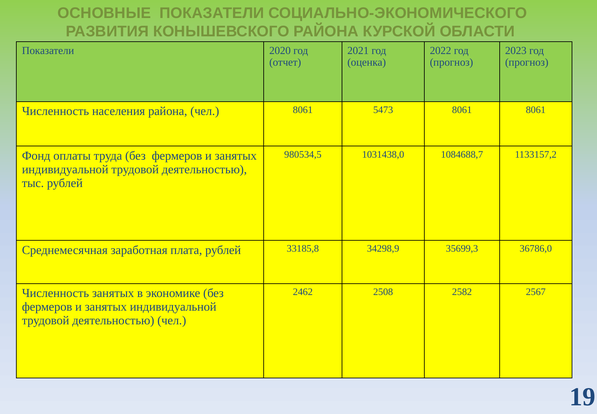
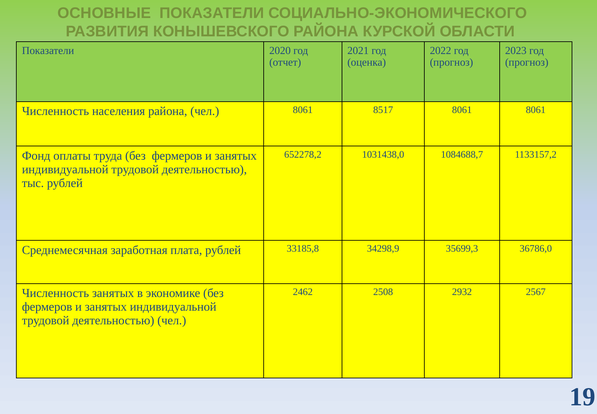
5473: 5473 -> 8517
980534,5: 980534,5 -> 652278,2
2582: 2582 -> 2932
